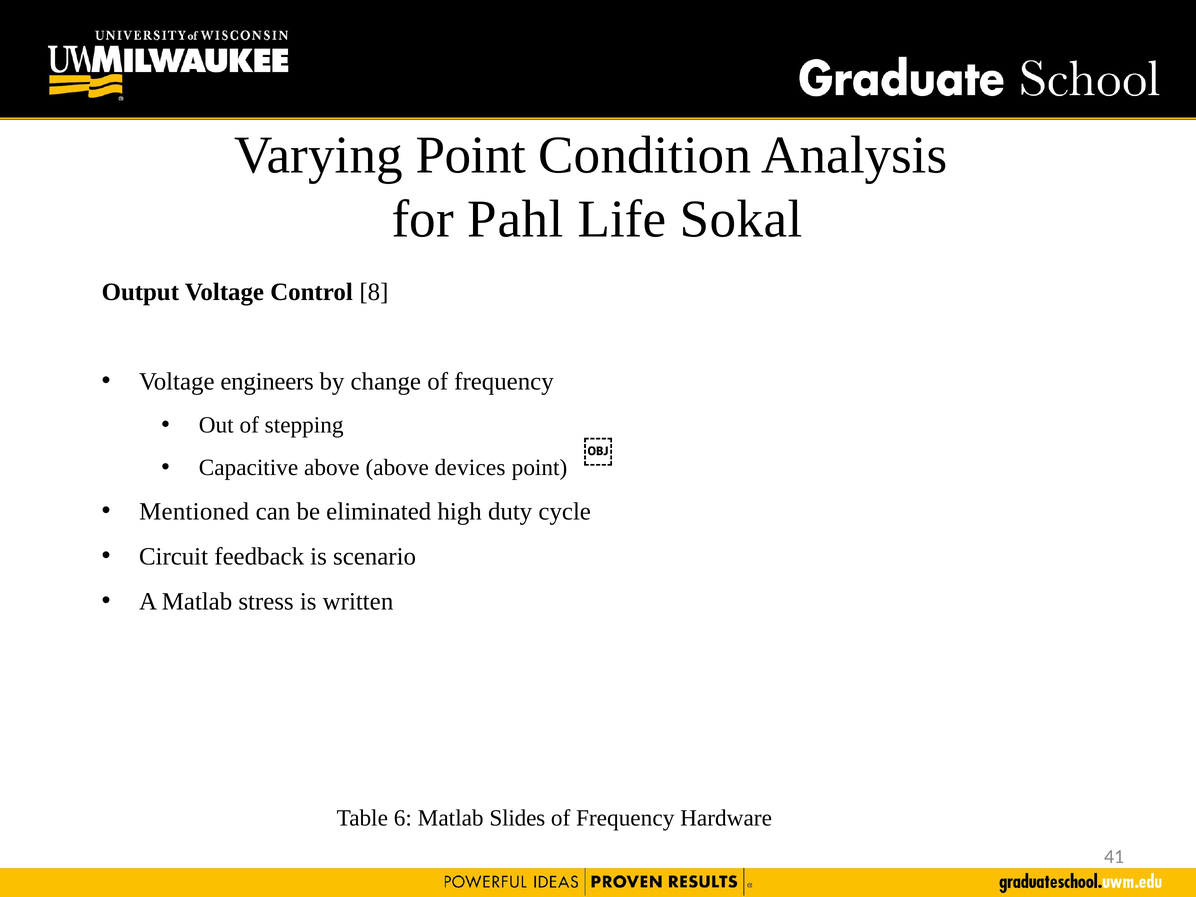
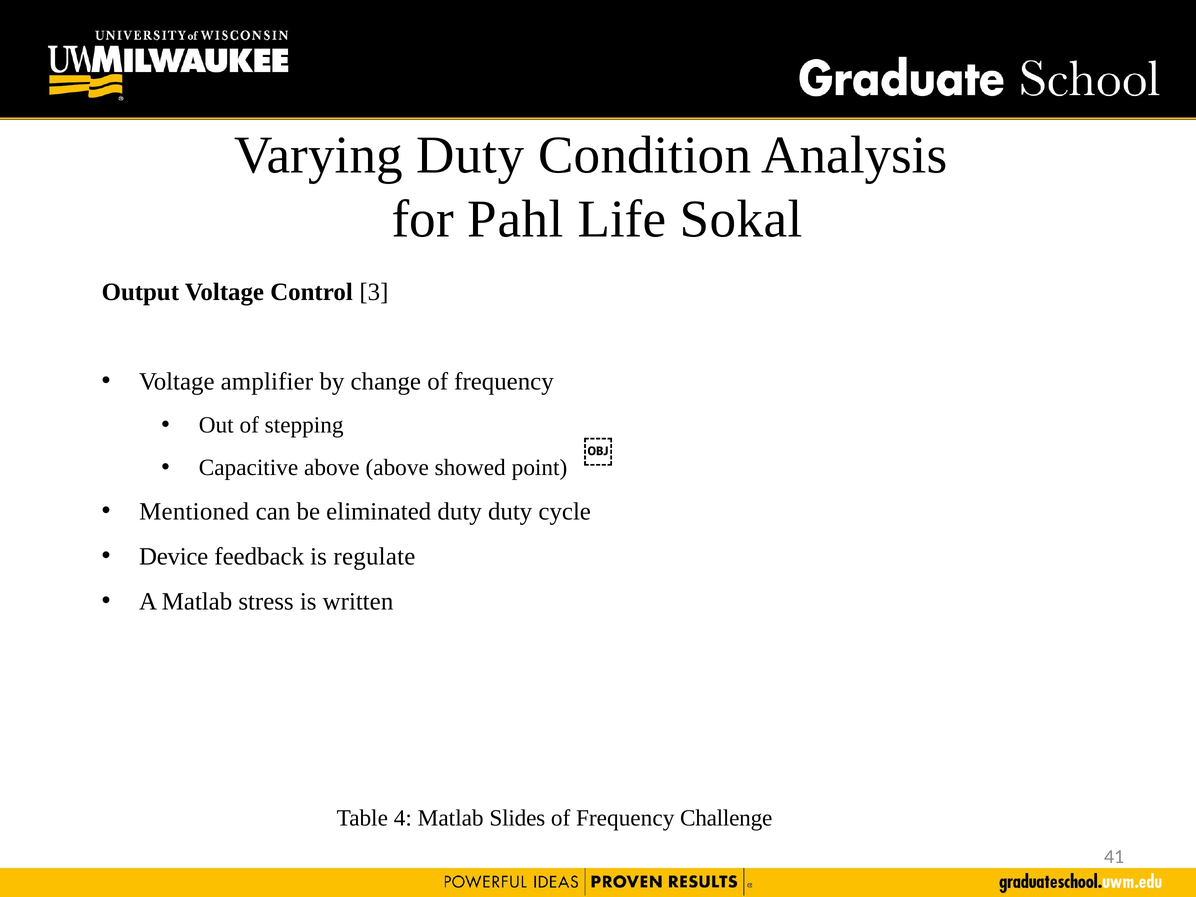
Varying Point: Point -> Duty
8: 8 -> 3
engineers: engineers -> amplifier
devices: devices -> showed
eliminated high: high -> duty
Circuit: Circuit -> Device
scenario: scenario -> regulate
6: 6 -> 4
Hardware: Hardware -> Challenge
